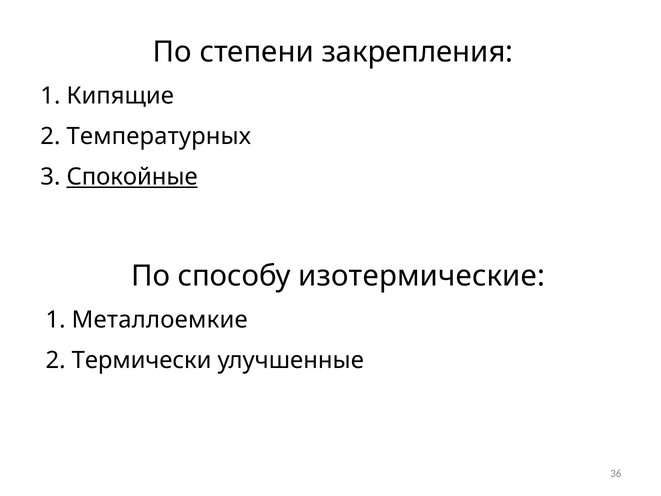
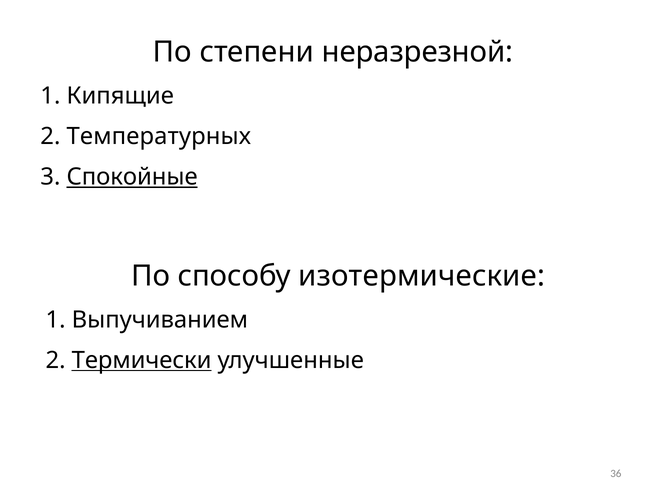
закрепления: закрепления -> неразрезной
Металлоемкие: Металлоемкие -> Выпучиванием
Термически underline: none -> present
